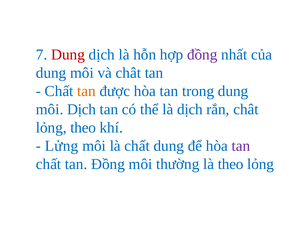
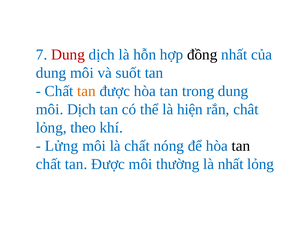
đồng at (202, 55) colour: purple -> black
và chât: chât -> suốt
là dịch: dịch -> hiện
chất dung: dung -> nóng
tan at (241, 146) colour: purple -> black
Đồng at (108, 164): Đồng -> Được
là theo: theo -> nhất
